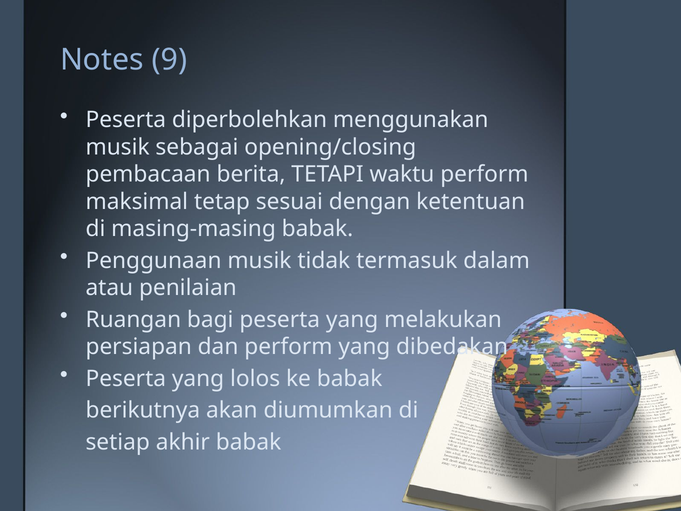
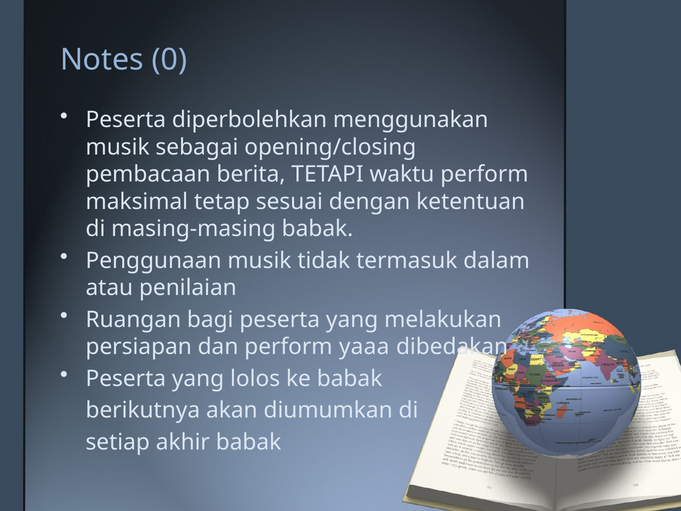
9: 9 -> 0
perform yang: yang -> yaaa
